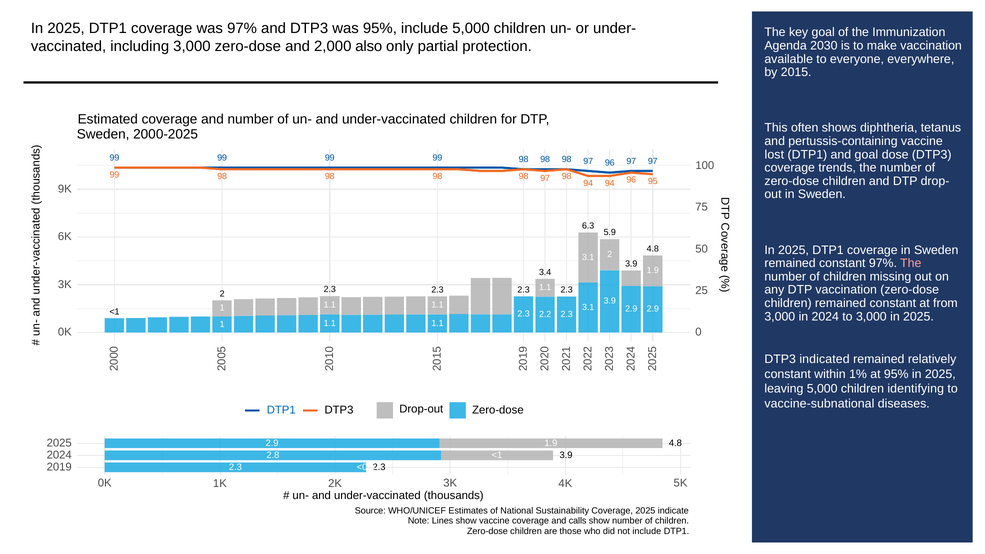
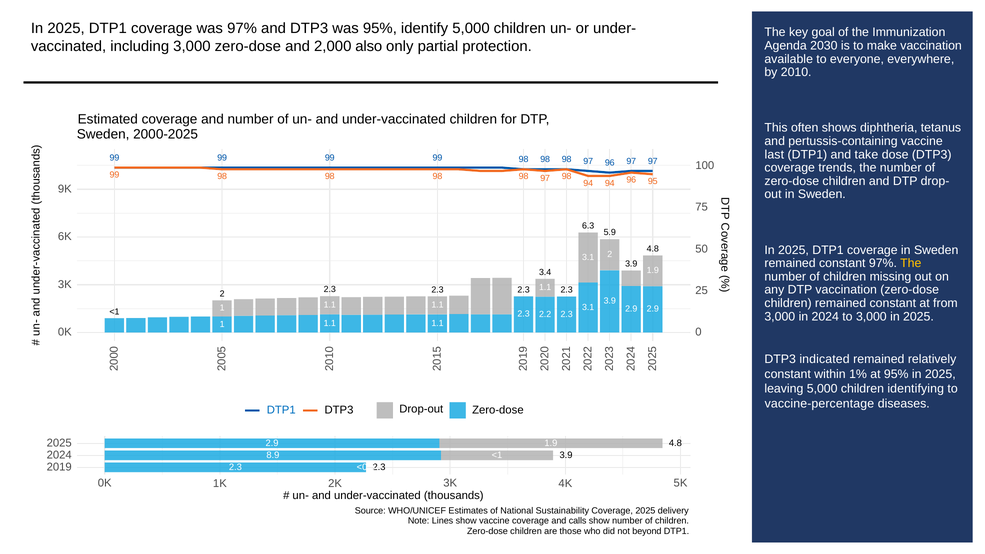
95% include: include -> identify
2015: 2015 -> 2010
lost: lost -> last
and goal: goal -> take
The at (911, 263) colour: pink -> yellow
vaccine-subnational: vaccine-subnational -> vaccine-percentage
2.8: 2.8 -> 8.9
indicate: indicate -> delivery
not include: include -> beyond
